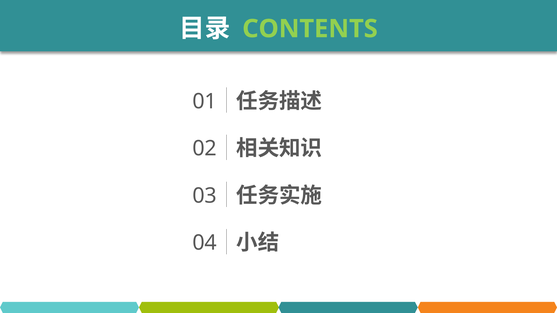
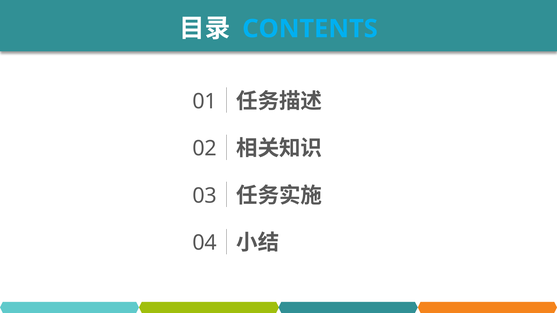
CONTENTS colour: light green -> light blue
